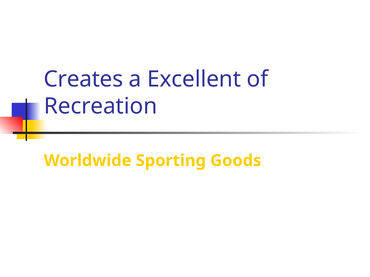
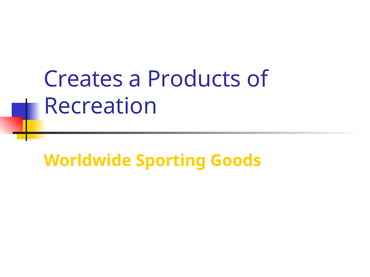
Excellent: Excellent -> Products
